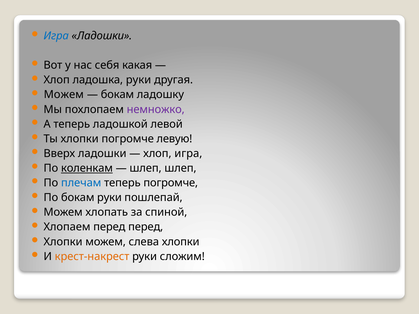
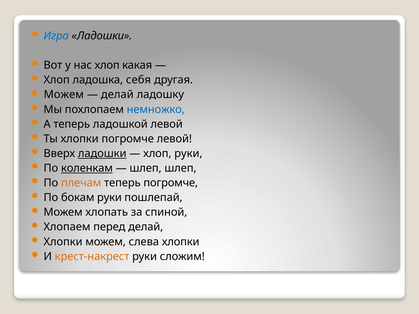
нас себя: себя -> хлоп
ладошка руки: руки -> себя
бокам at (117, 95): бокам -> делай
немножко colour: purple -> blue
погромче левую: левую -> левой
ладошки at (102, 154) underline: none -> present
хлоп игра: игра -> руки
плечам colour: blue -> orange
перед перед: перед -> делай
